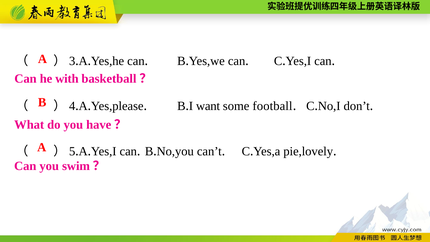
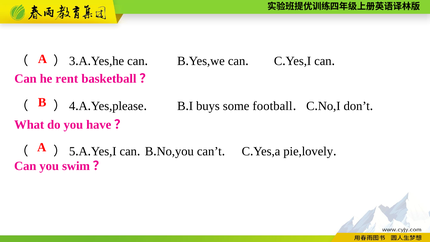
with: with -> rent
want: want -> buys
